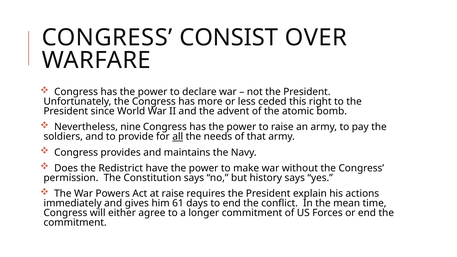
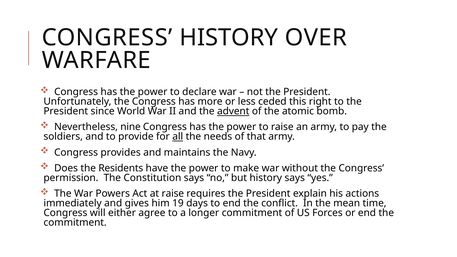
CONGRESS CONSIST: CONSIST -> HISTORY
advent underline: none -> present
Redistrict: Redistrict -> Residents
61: 61 -> 19
